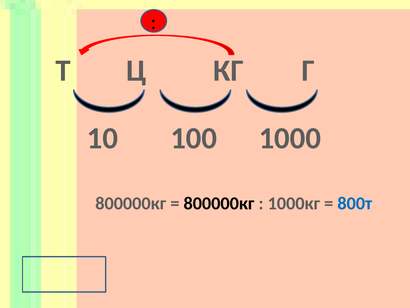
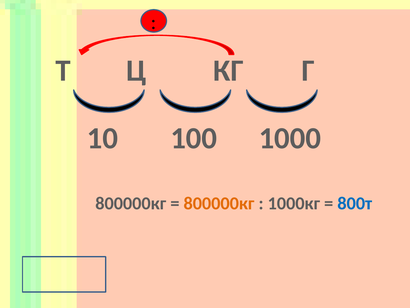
800000кг at (219, 203) colour: black -> orange
